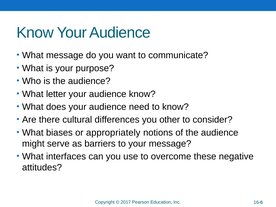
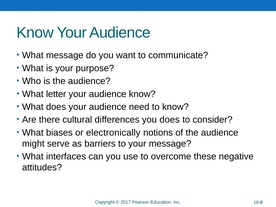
you other: other -> does
appropriately: appropriately -> electronically
